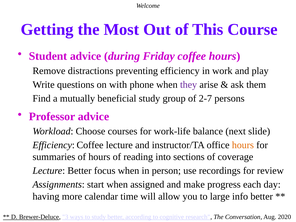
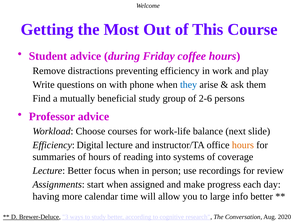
they colour: purple -> blue
2-7: 2-7 -> 2-6
Efficiency Coffee: Coffee -> Digital
sections: sections -> systems
